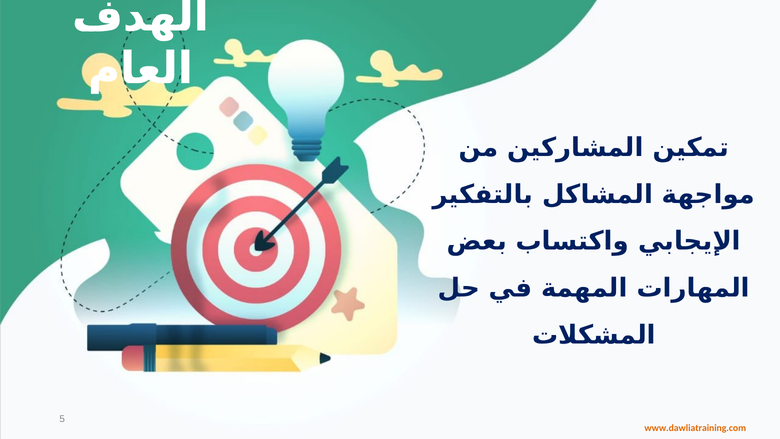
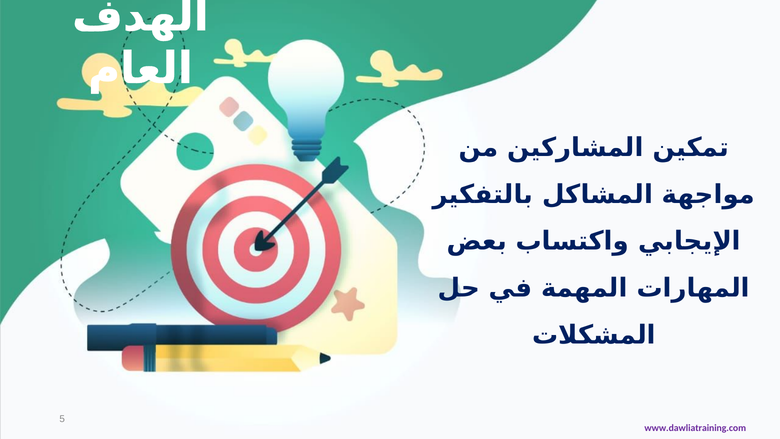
www.dawliatraining.com colour: orange -> purple
